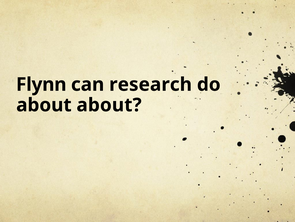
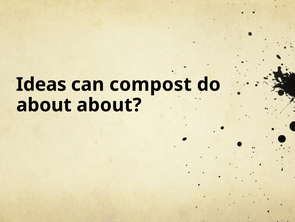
Flynn: Flynn -> Ideas
research: research -> compost
